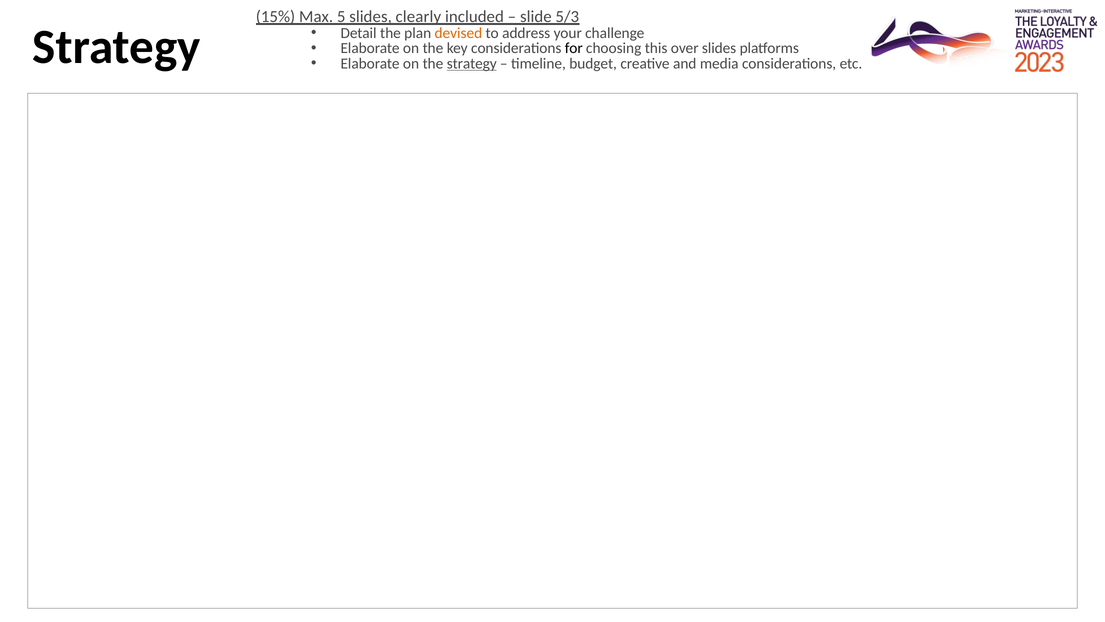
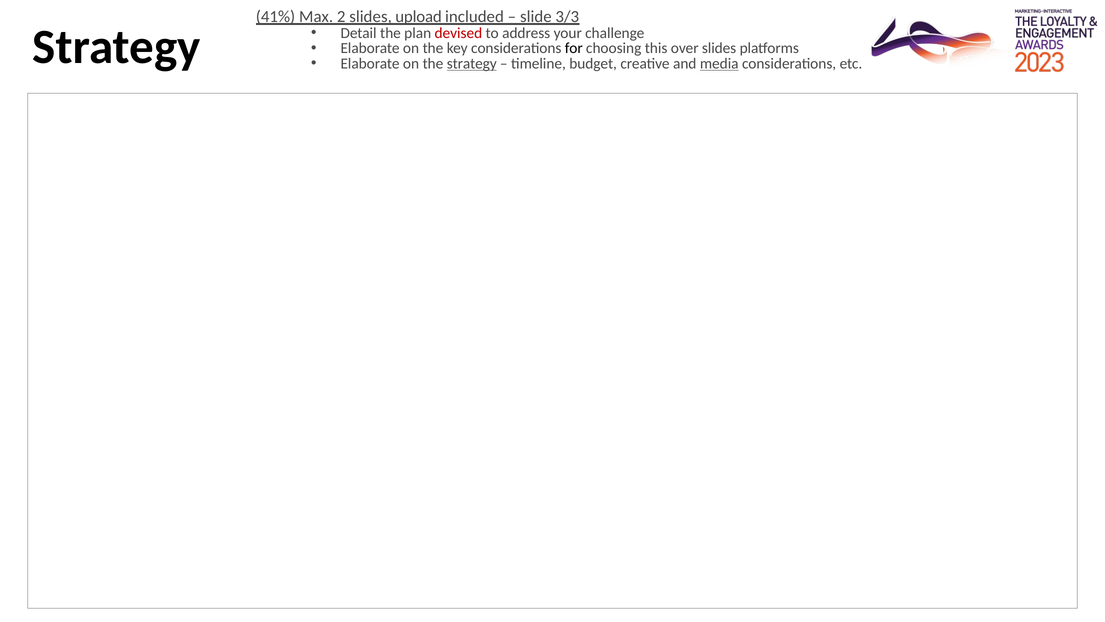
15%: 15% -> 41%
5: 5 -> 2
clearly: clearly -> upload
5/3: 5/3 -> 3/3
devised colour: orange -> red
media underline: none -> present
